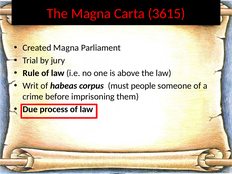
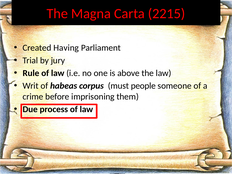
3615: 3615 -> 2215
Created Magna: Magna -> Having
